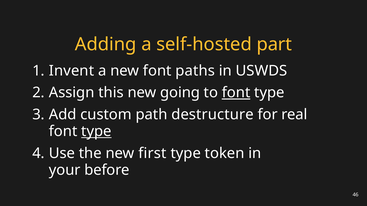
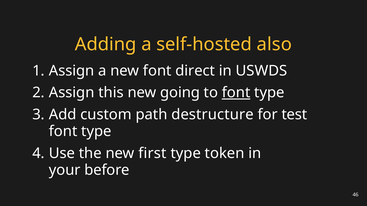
part: part -> also
Invent at (72, 71): Invent -> Assign
paths: paths -> direct
real: real -> test
type at (96, 132) underline: present -> none
